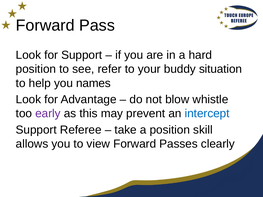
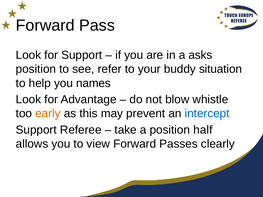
hard: hard -> asks
early colour: purple -> orange
skill: skill -> half
